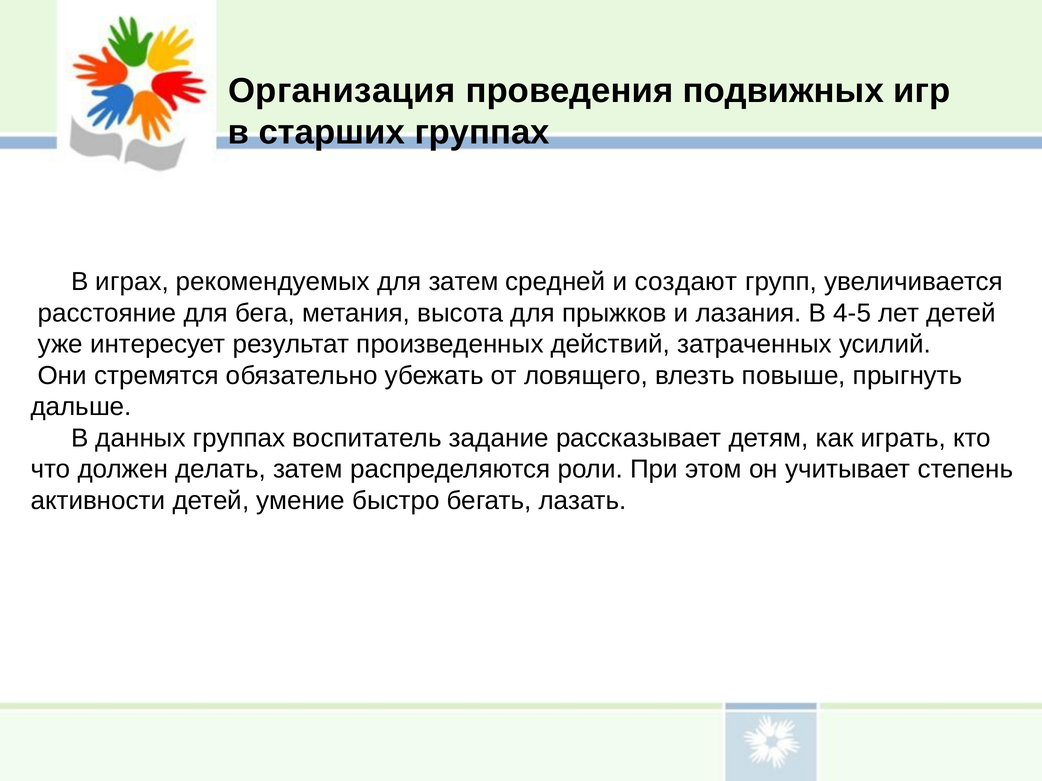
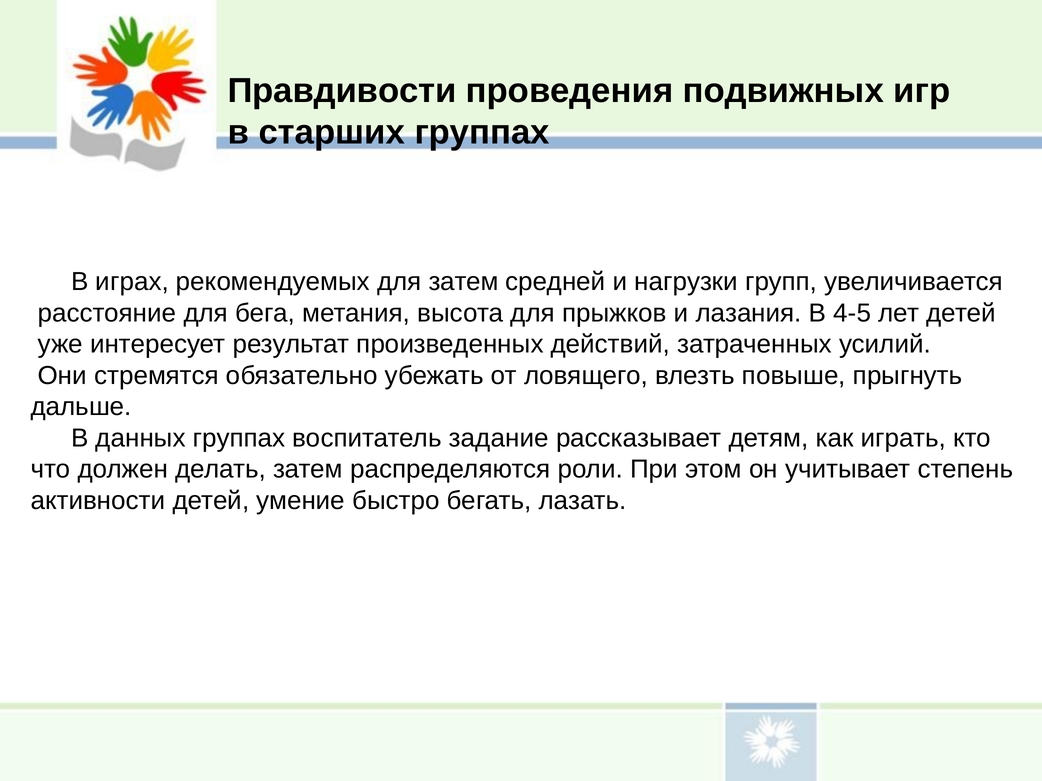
Организация: Организация -> Правдивости
создают: создают -> нагрузки
